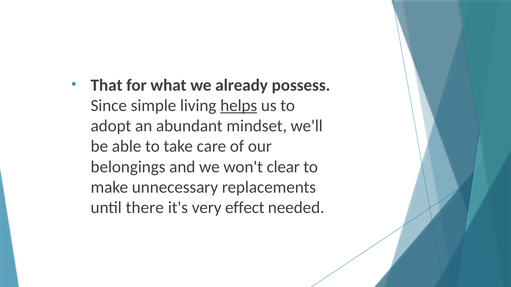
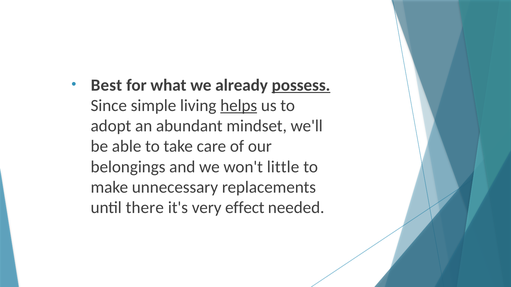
That: That -> Best
possess underline: none -> present
clear: clear -> little
